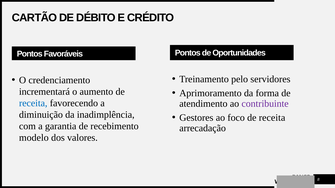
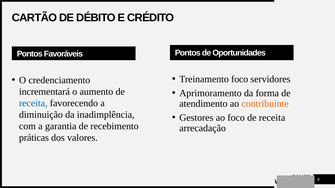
Treinamento pelo: pelo -> foco
contribuinte colour: purple -> orange
modelo: modelo -> práticas
